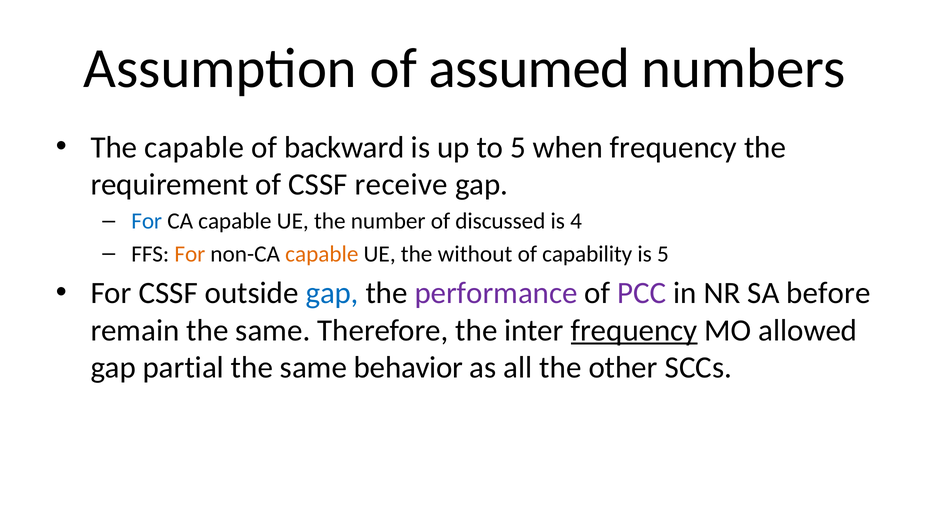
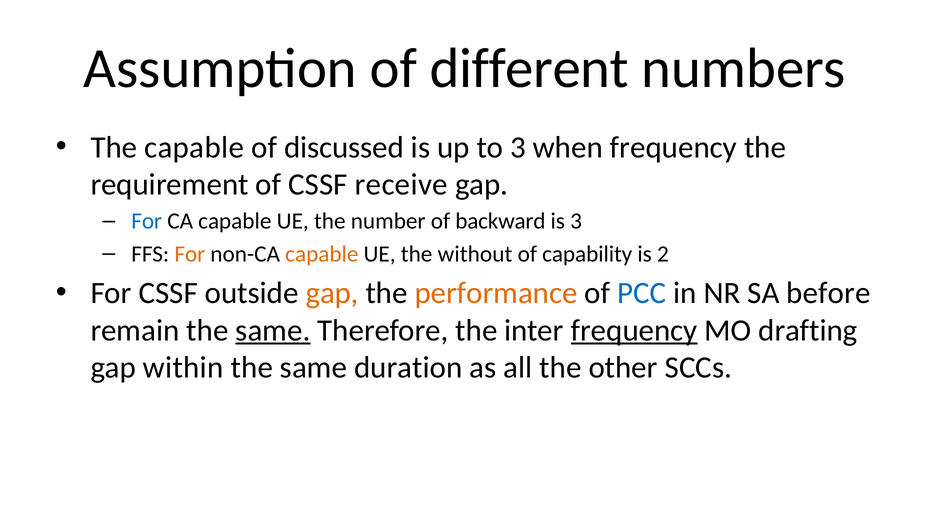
assumed: assumed -> different
backward: backward -> discussed
to 5: 5 -> 3
discussed: discussed -> backward
is 4: 4 -> 3
is 5: 5 -> 2
gap at (332, 293) colour: blue -> orange
performance colour: purple -> orange
PCC colour: purple -> blue
same at (273, 330) underline: none -> present
allowed: allowed -> drafting
partial: partial -> within
behavior: behavior -> duration
